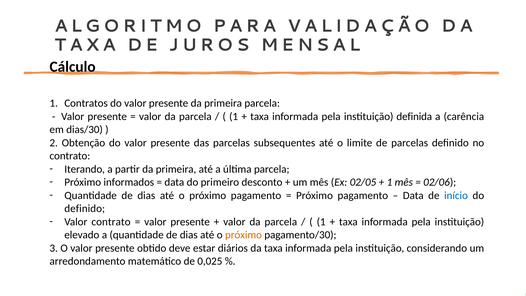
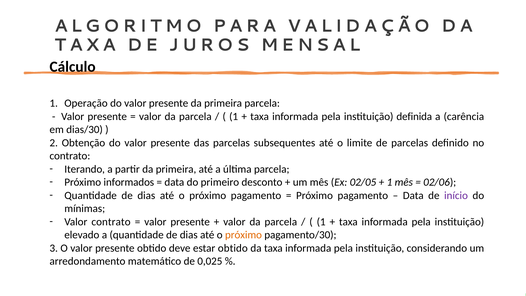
Contratos: Contratos -> Operação
início colour: blue -> purple
definido at (85, 209): definido -> mínimas
estar diários: diários -> obtido
